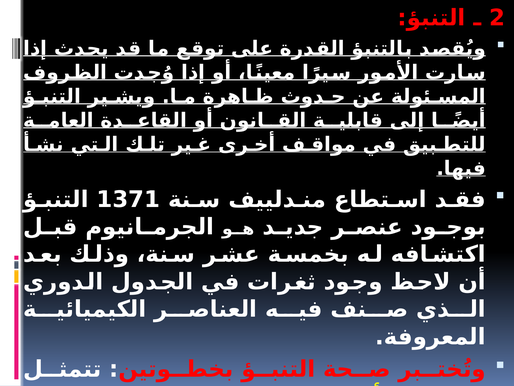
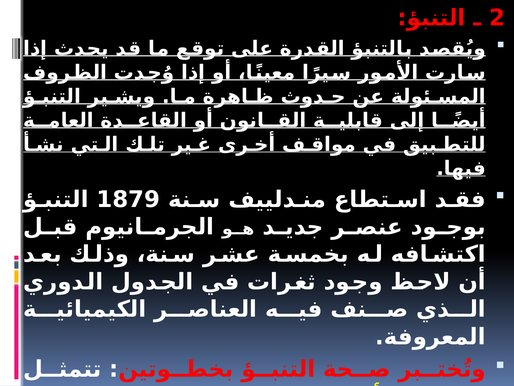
1371: 1371 -> 1879
